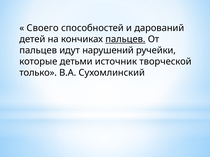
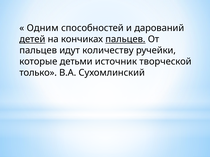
Своего: Своего -> Одним
детей underline: none -> present
нарушений: нарушений -> количеству
